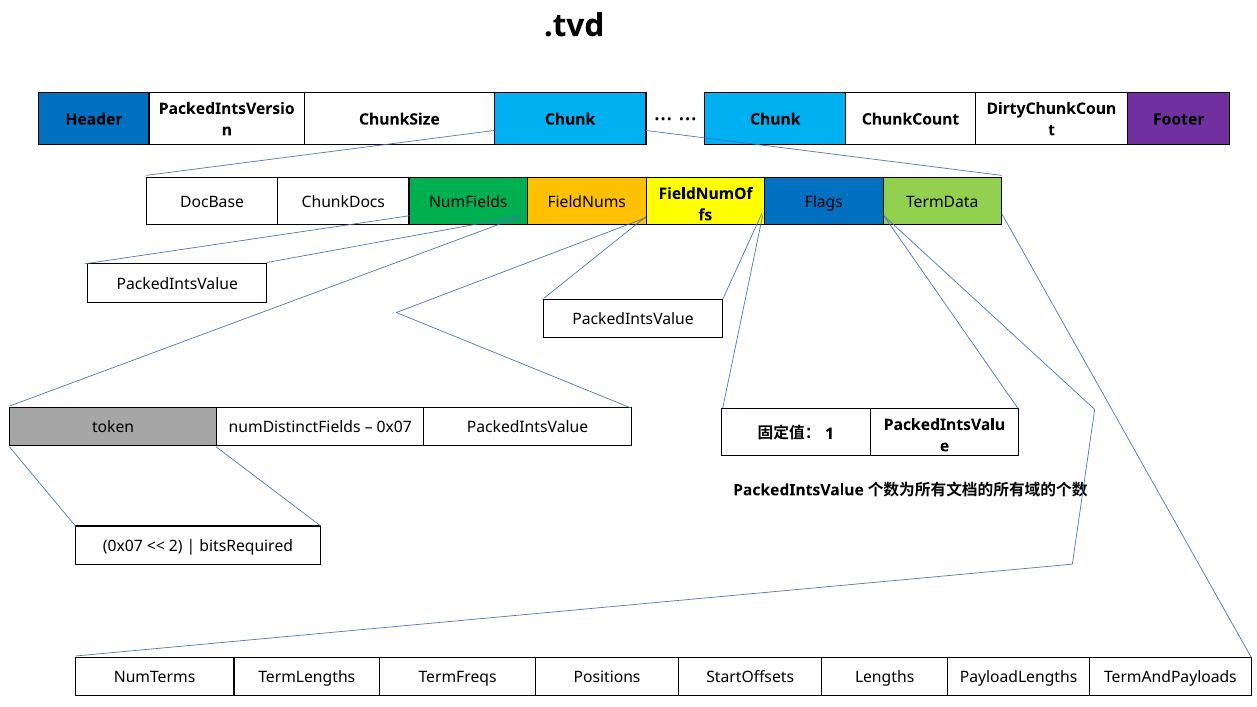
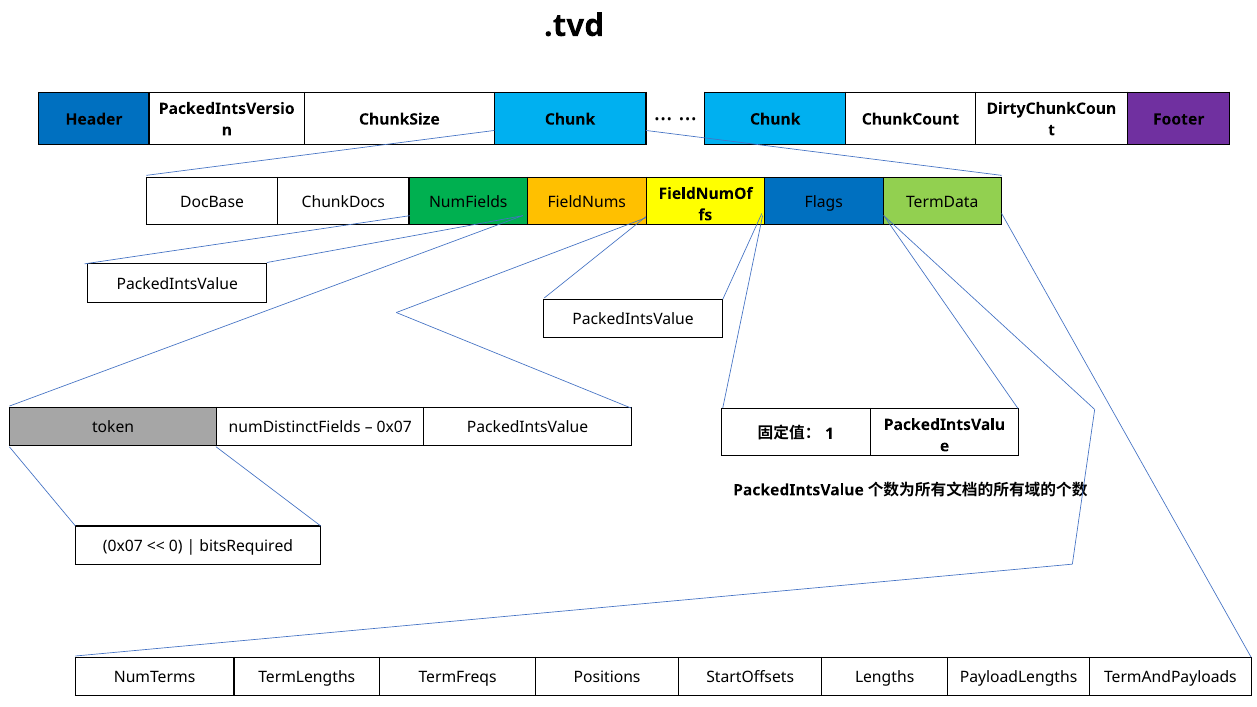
2: 2 -> 0
